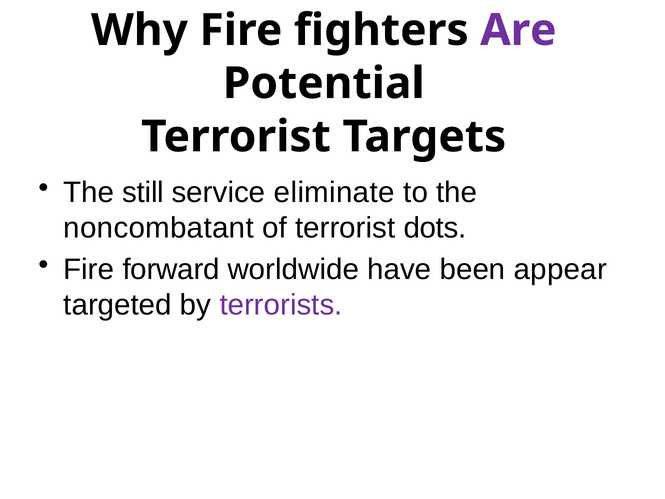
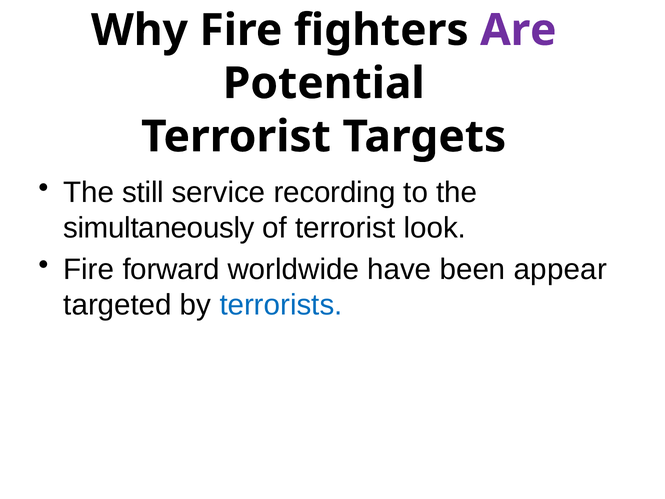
eliminate: eliminate -> recording
noncombatant: noncombatant -> simultaneously
dots: dots -> look
terrorists colour: purple -> blue
